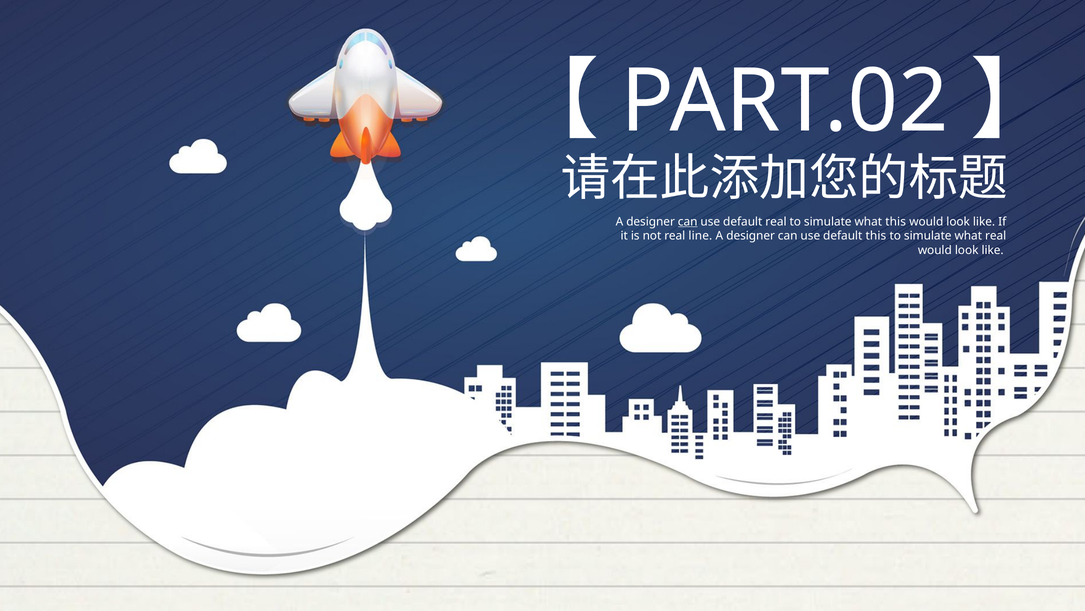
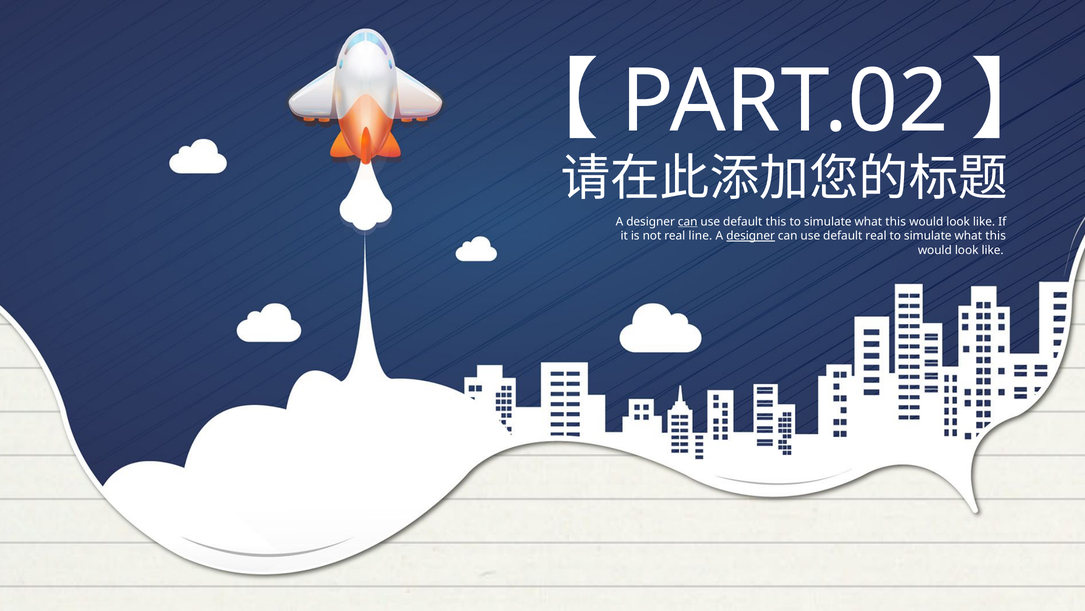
default real: real -> this
designer at (751, 236) underline: none -> present
default this: this -> real
real at (996, 236): real -> this
